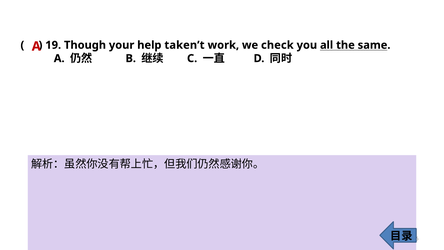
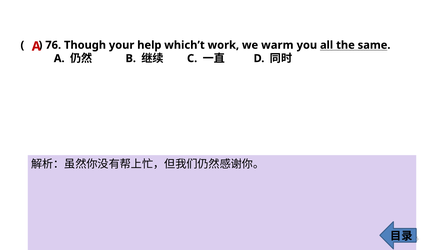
19: 19 -> 76
taken’t: taken’t -> which’t
check: check -> warm
